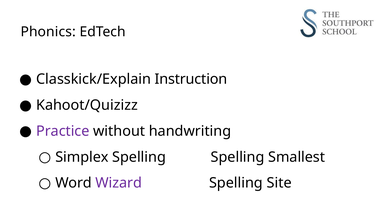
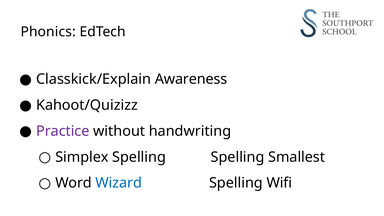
Instruction: Instruction -> Awareness
Wizard colour: purple -> blue
Site: Site -> Wifi
